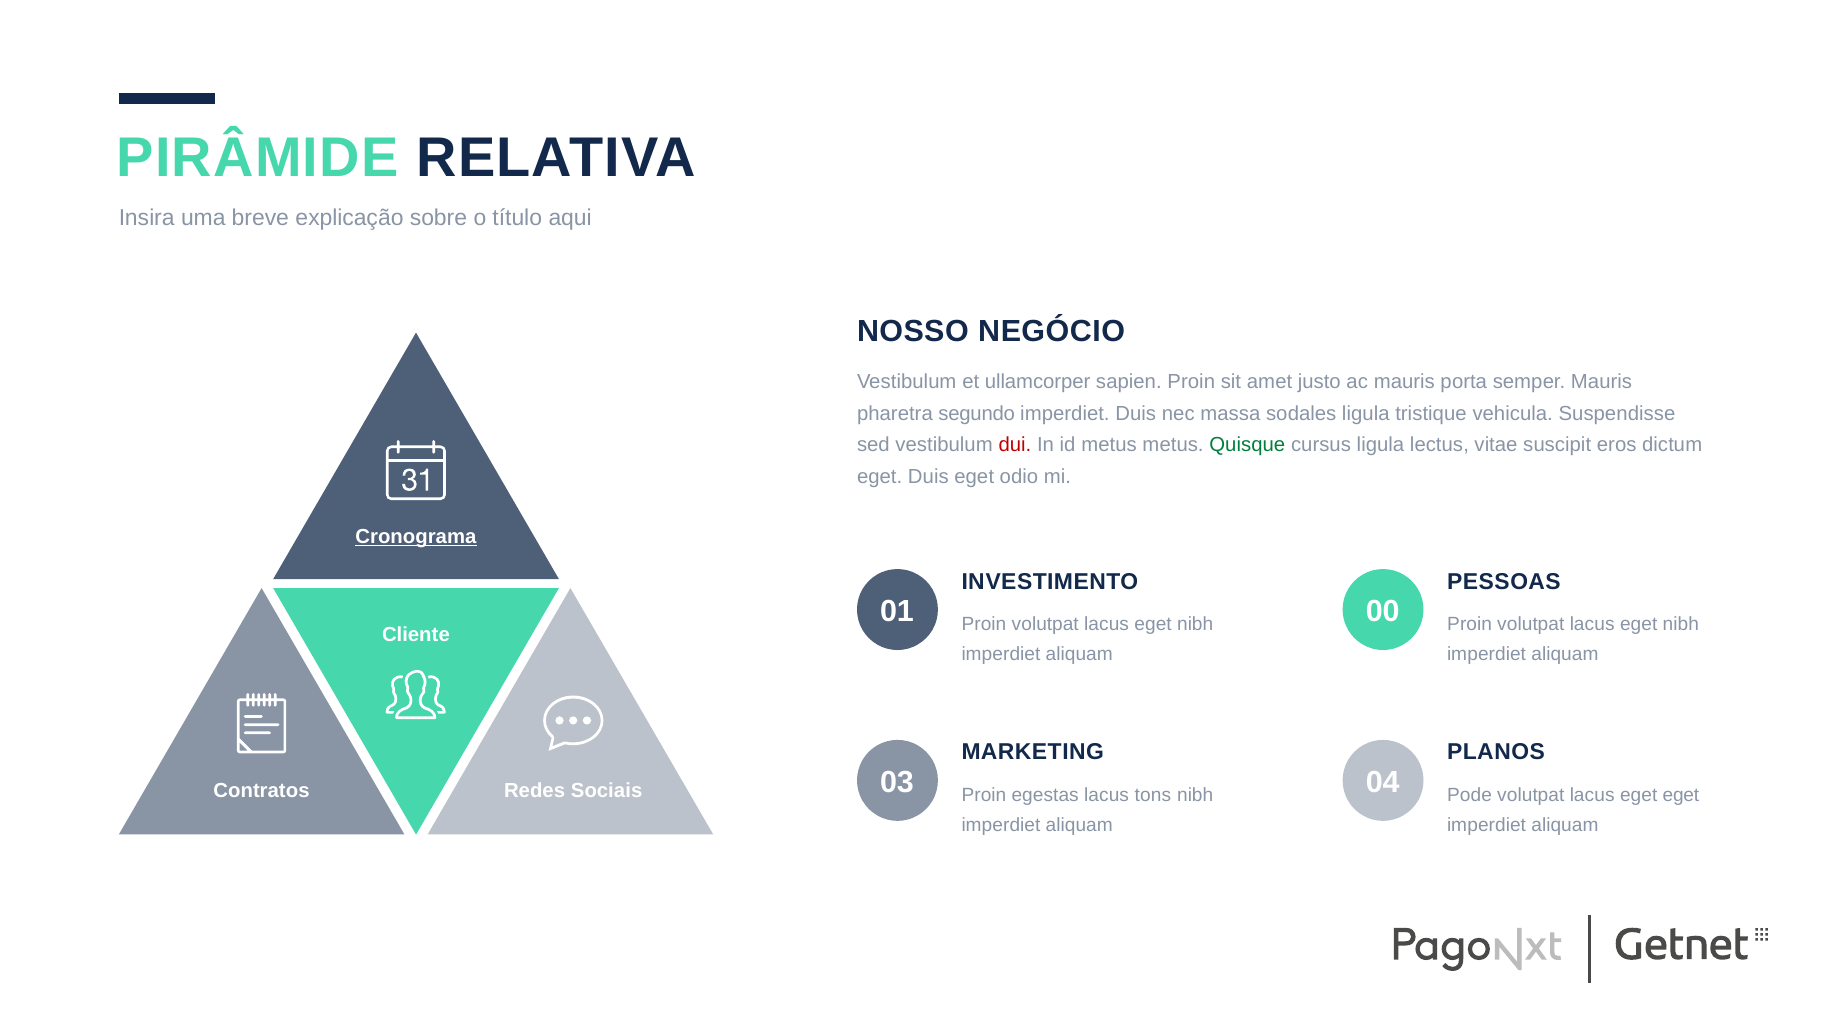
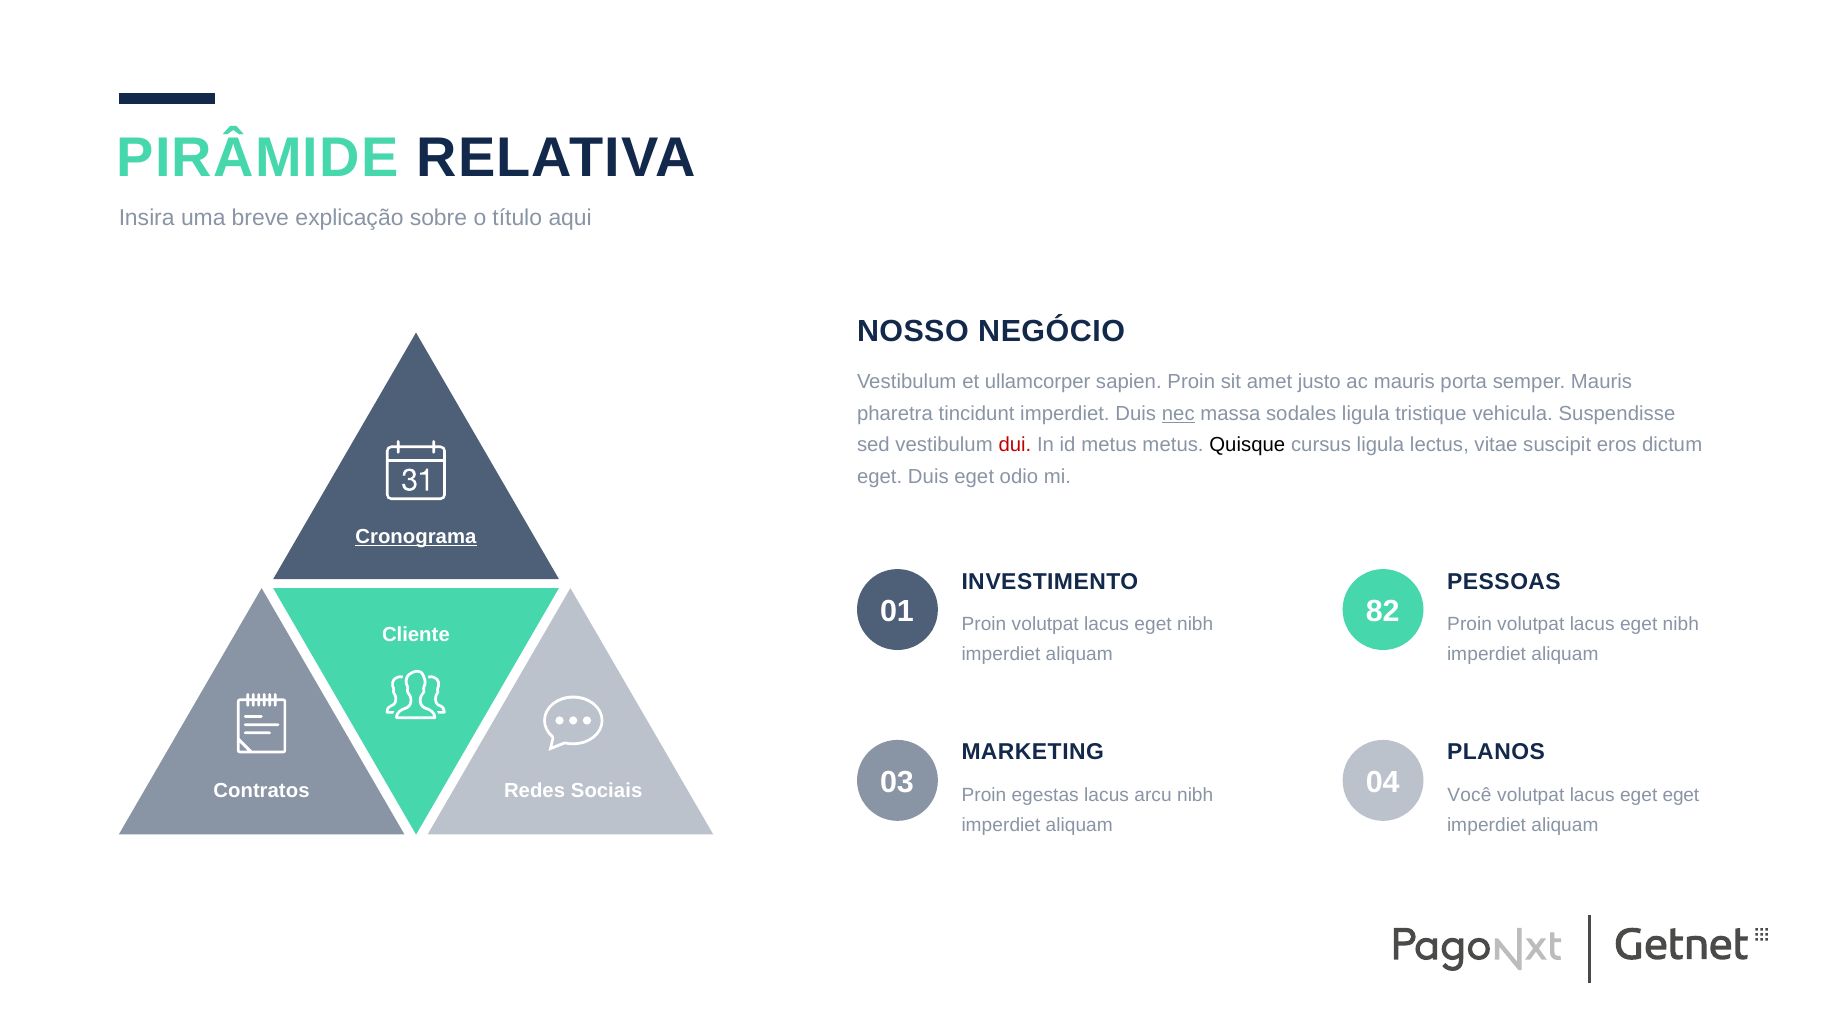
segundo: segundo -> tincidunt
nec underline: none -> present
Quisque colour: green -> black
00: 00 -> 82
tons: tons -> arcu
Pode: Pode -> Você
